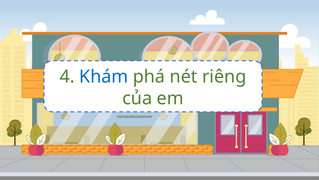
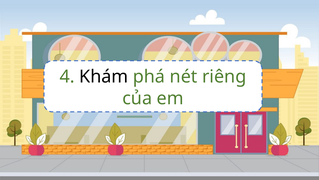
Khám colour: blue -> black
